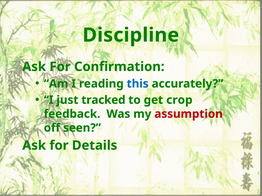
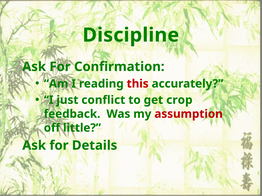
this colour: blue -> red
tracked: tracked -> conflict
seen: seen -> little
